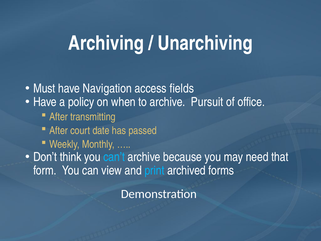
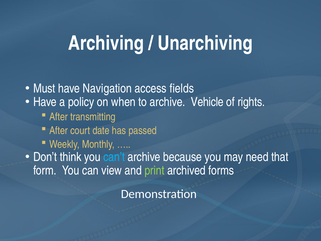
Pursuit: Pursuit -> Vehicle
office: office -> rights
print colour: light blue -> light green
